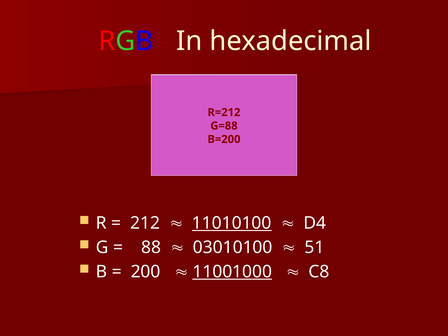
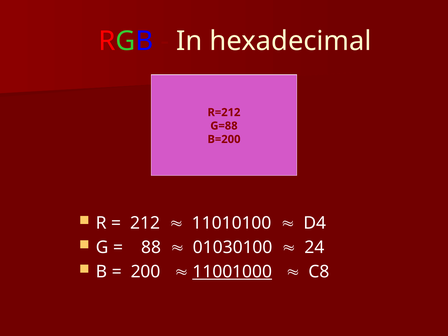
11010100 underline: present -> none
03010100: 03010100 -> 01030100
51: 51 -> 24
